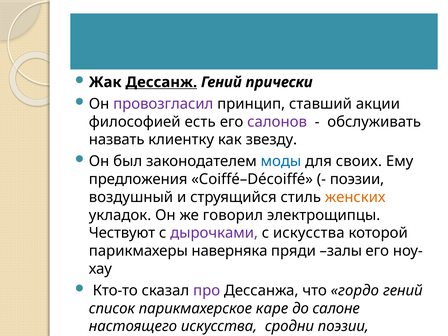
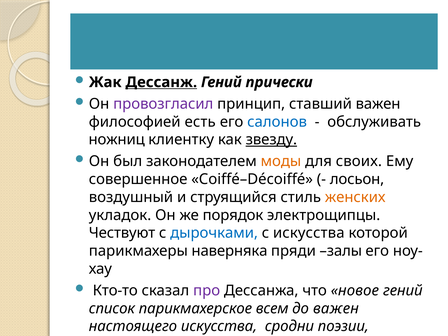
ставший акции: акции -> важен
салонов colour: purple -> blue
назвать: назвать -> ножниц
звезду underline: none -> present
моды colour: blue -> orange
предложения: предложения -> совершенное
поэзии at (357, 179): поэзии -> лосьон
говорил: говорил -> порядок
дырочками colour: purple -> blue
гордо: гордо -> новое
каре: каре -> всем
до салоне: салоне -> важен
